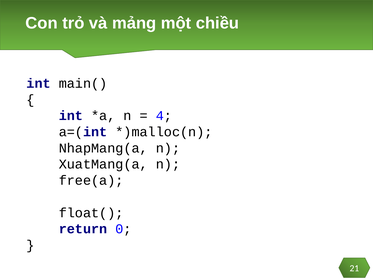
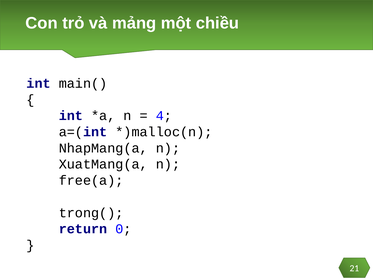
float(: float( -> trong(
